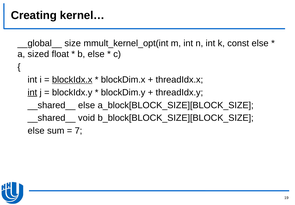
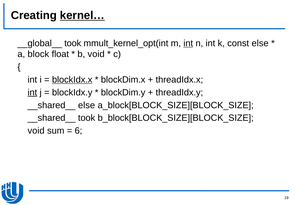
kernel… underline: none -> present
__global__ size: size -> took
int at (188, 43) underline: none -> present
sized: sized -> block
b else: else -> void
__shared__ void: void -> took
else at (36, 130): else -> void
7: 7 -> 6
